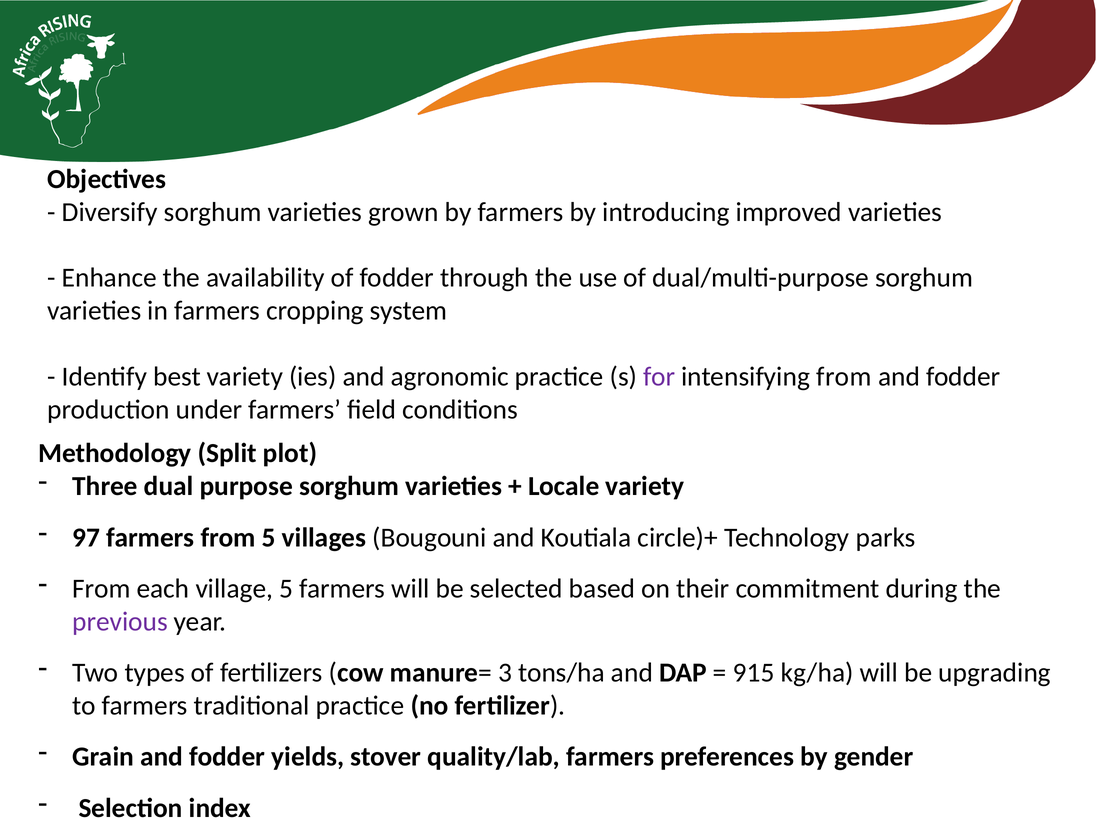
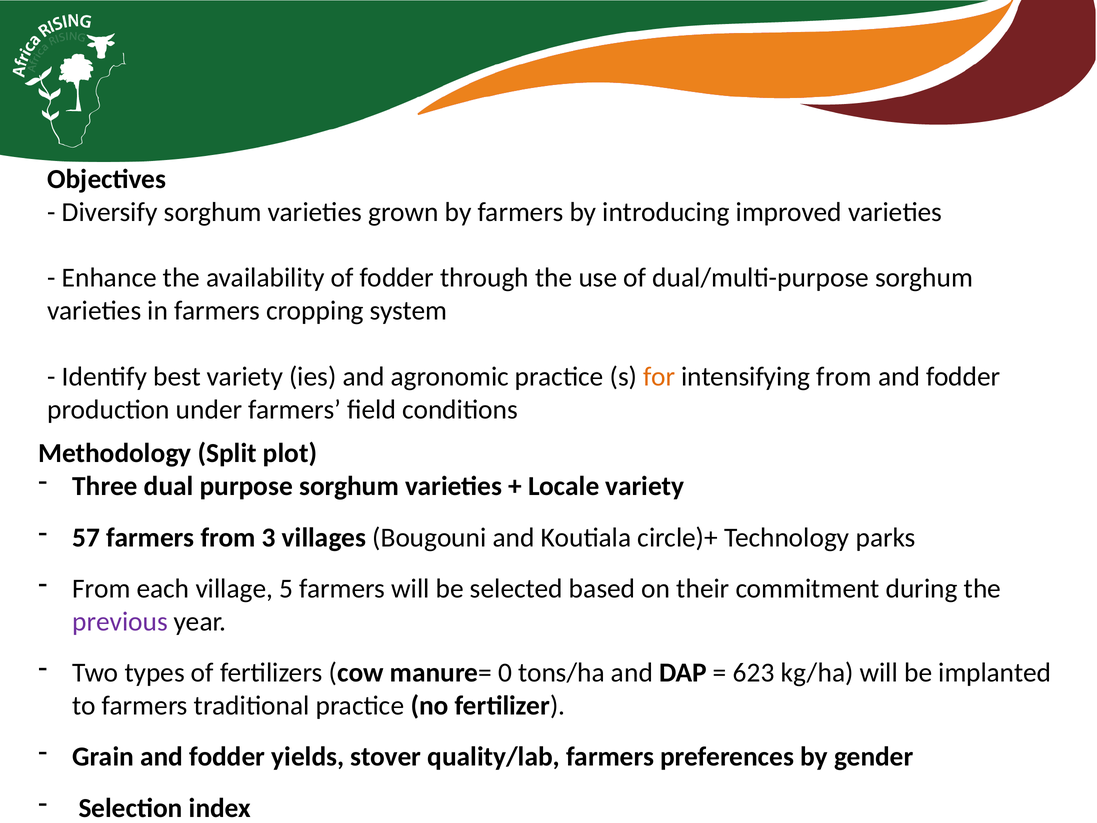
for colour: purple -> orange
97: 97 -> 57
from 5: 5 -> 3
3: 3 -> 0
915: 915 -> 623
upgrading: upgrading -> implanted
